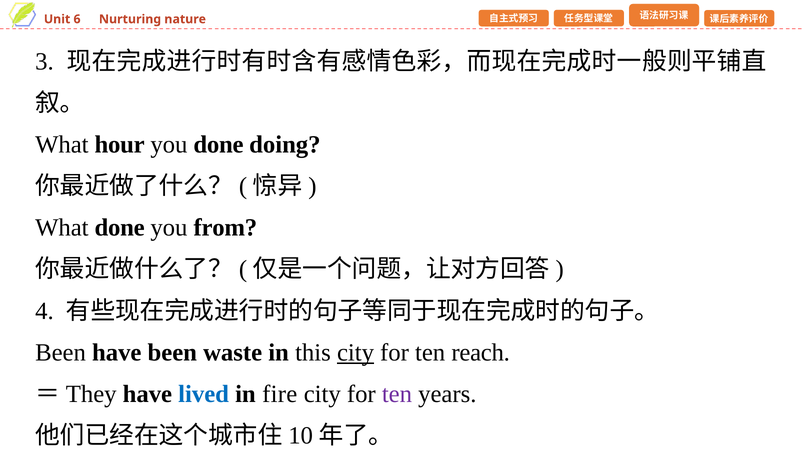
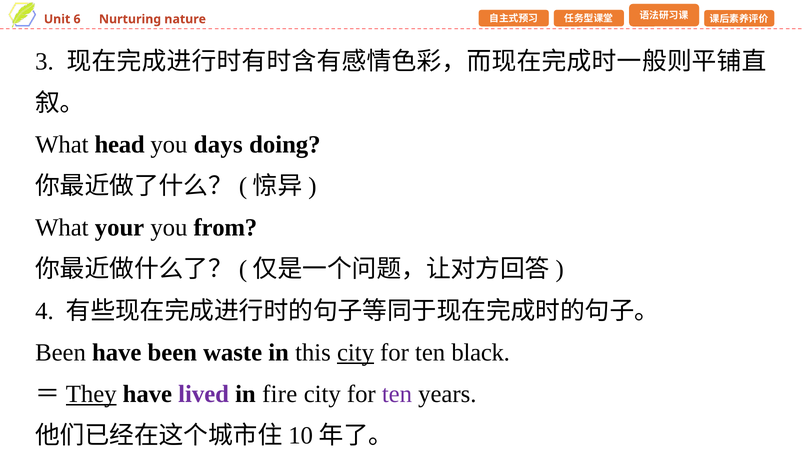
hour: hour -> head
you done: done -> days
What done: done -> your
reach: reach -> black
They underline: none -> present
lived colour: blue -> purple
